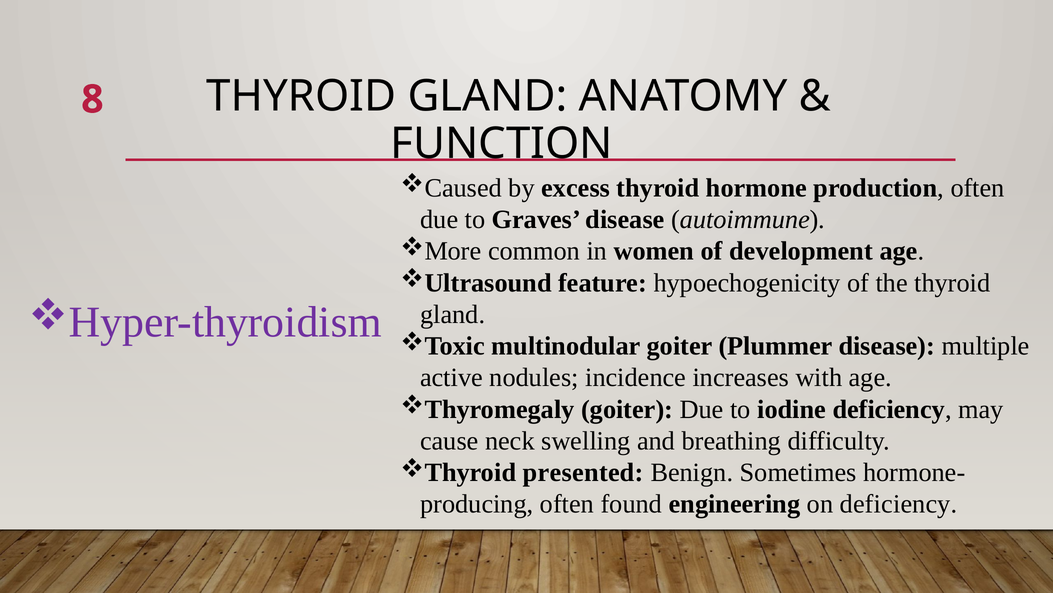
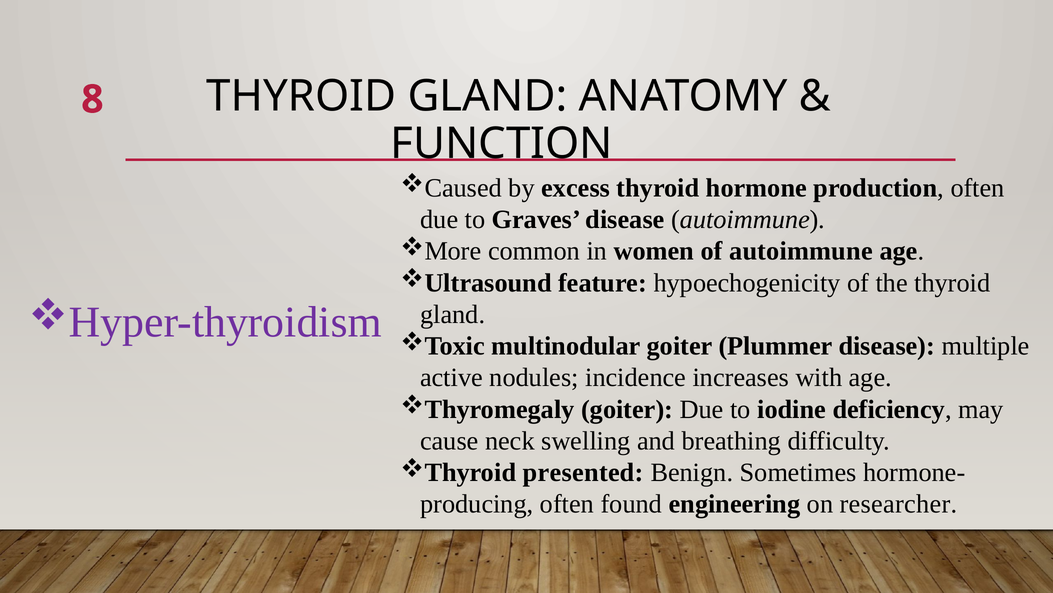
of development: development -> autoimmune
on deficiency: deficiency -> researcher
